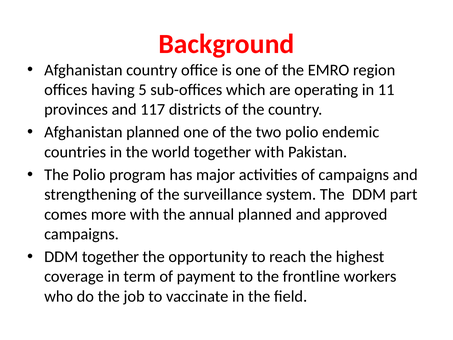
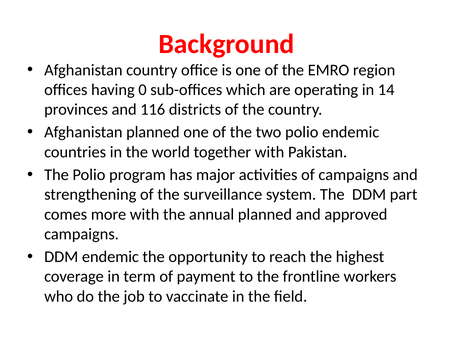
5: 5 -> 0
11: 11 -> 14
117: 117 -> 116
DDM together: together -> endemic
